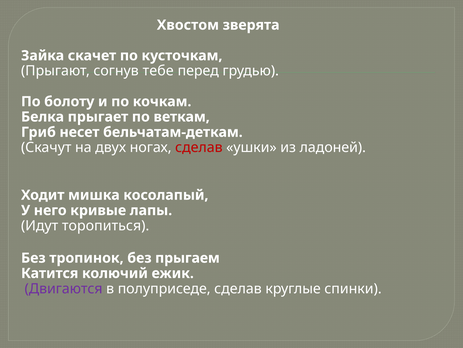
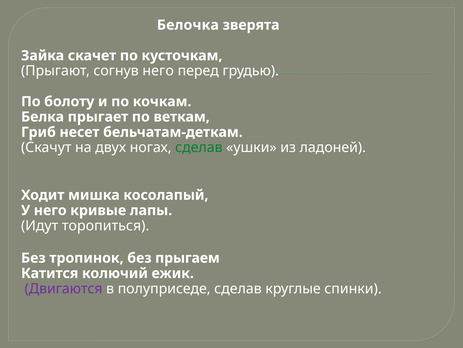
Хвостом: Хвостом -> Белочка
согнув тебе: тебе -> него
сделав at (199, 147) colour: red -> green
